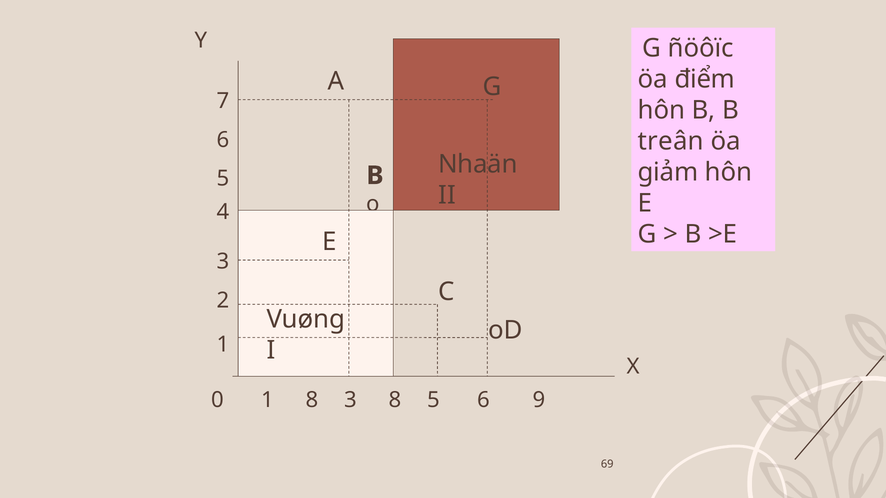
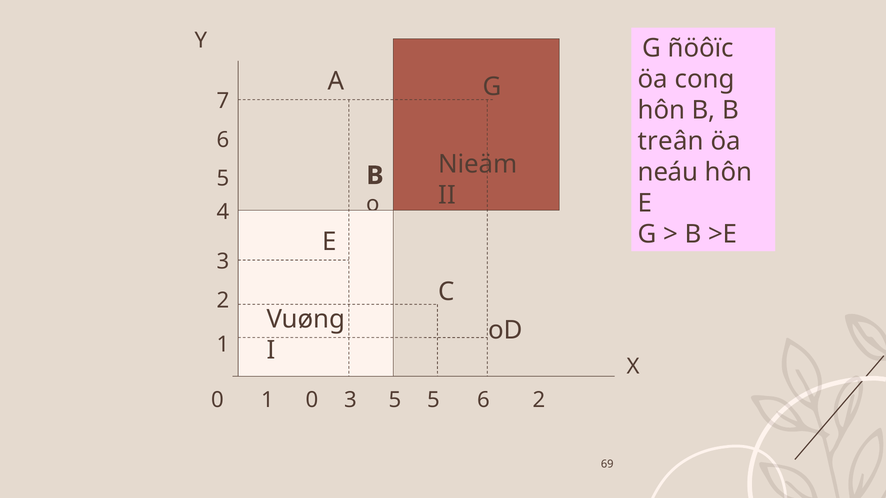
điểm: điểm -> cong
Nhaän: Nhaän -> Nieäm
giảm: giảm -> neáu
1 8: 8 -> 0
3 8: 8 -> 5
6 9: 9 -> 2
